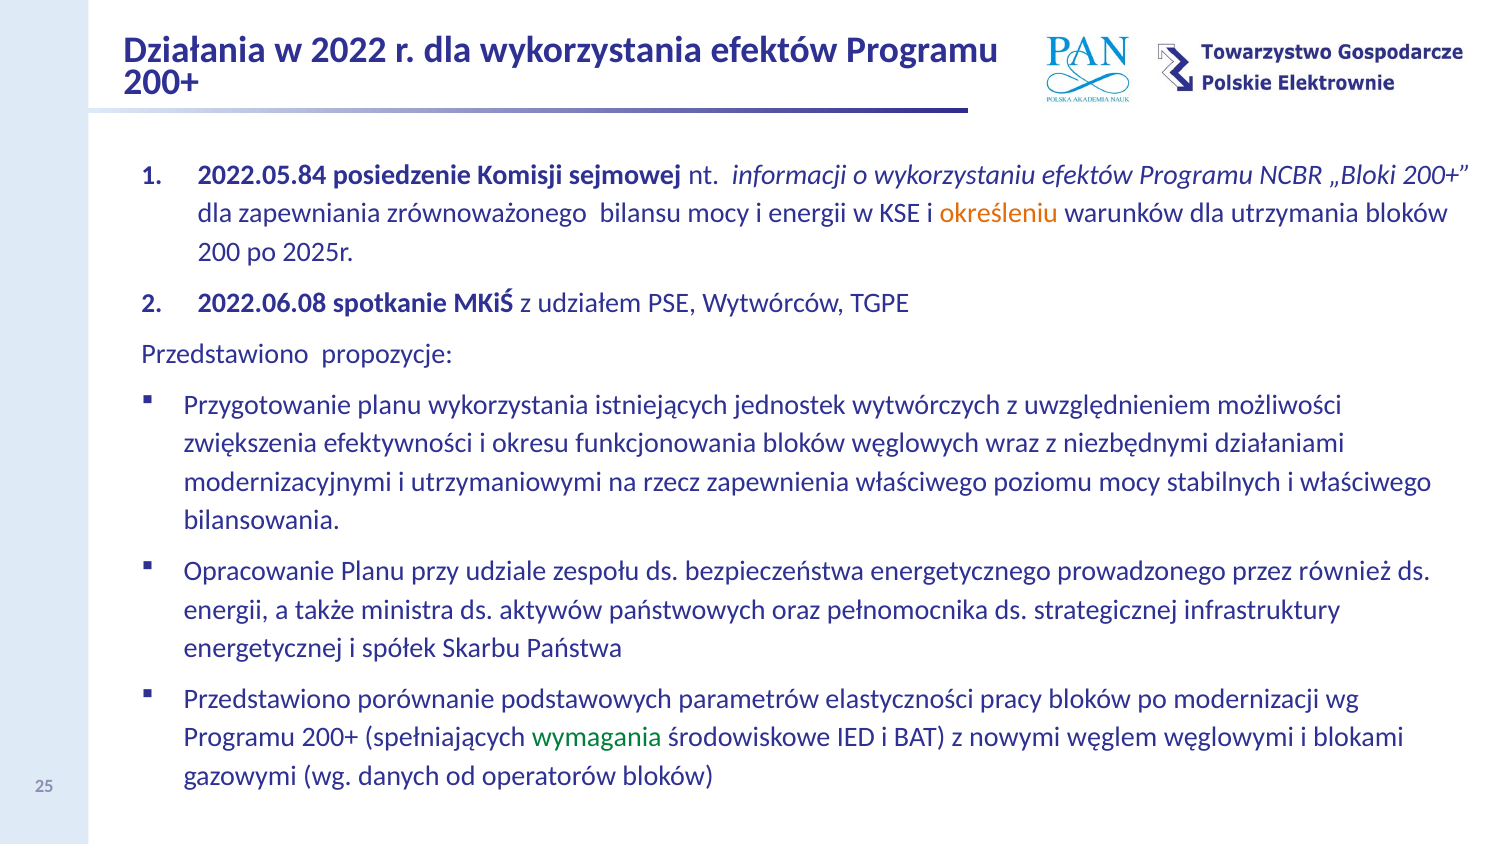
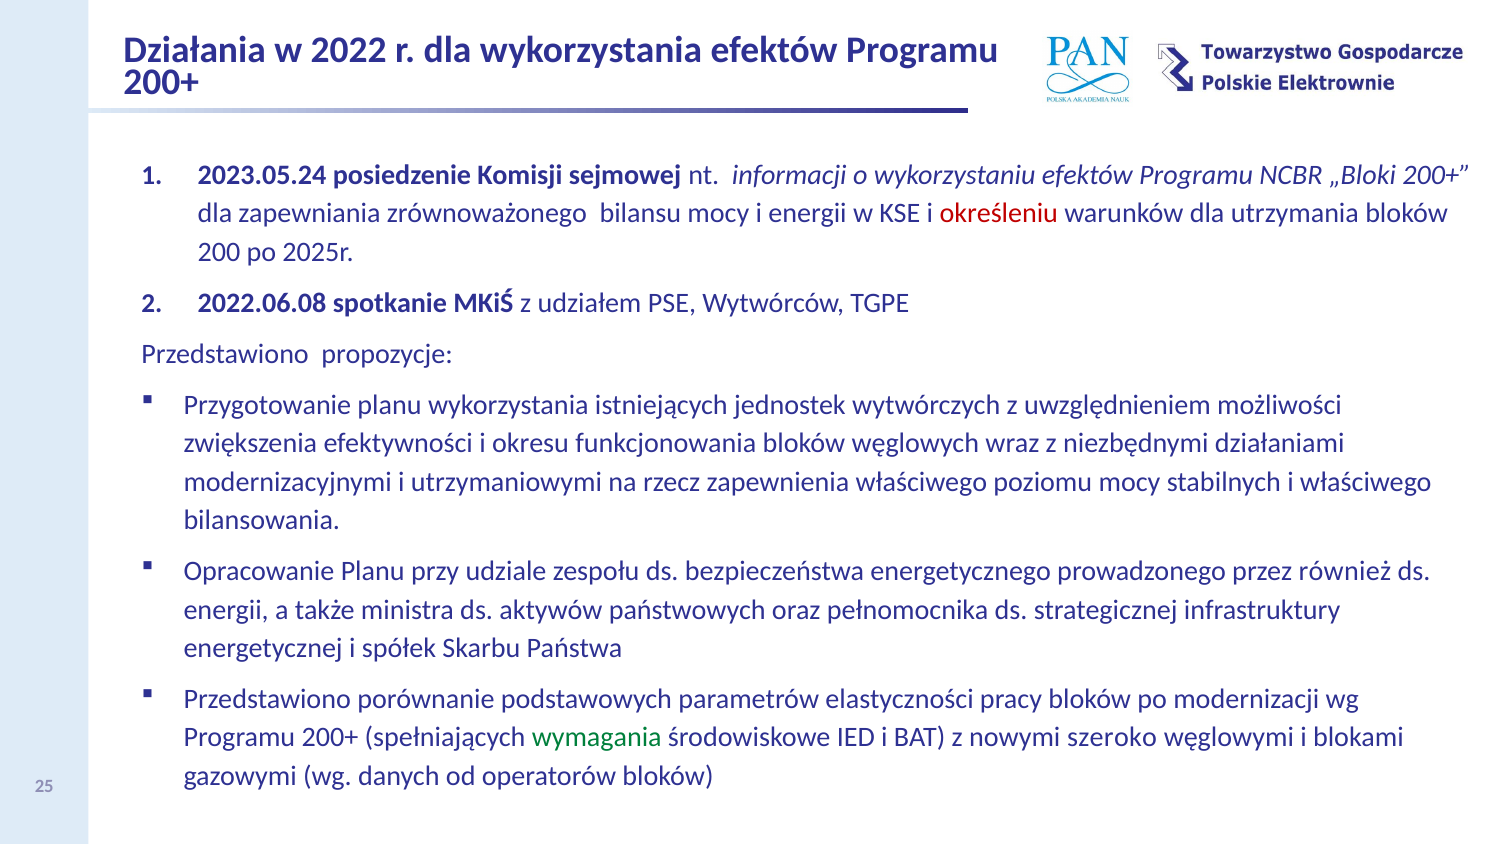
2022.05.84: 2022.05.84 -> 2023.05.24
określeniu colour: orange -> red
węglem: węglem -> szeroko
